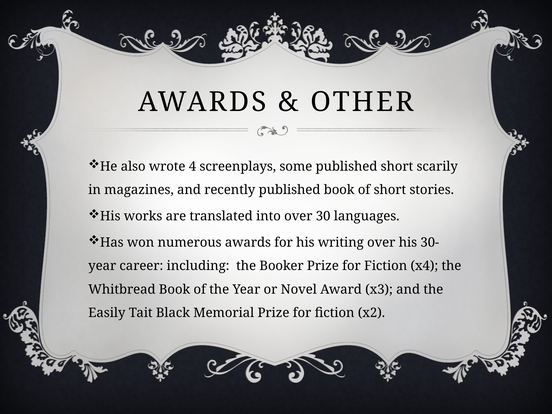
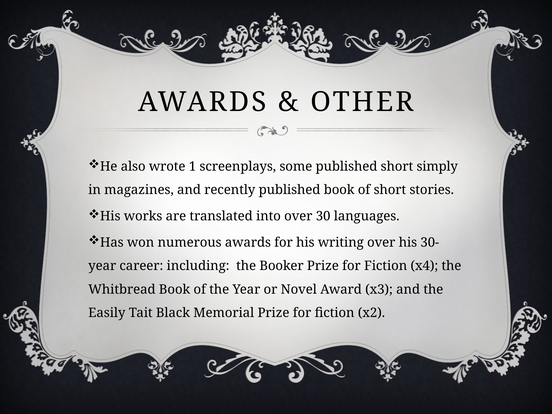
4: 4 -> 1
scarily: scarily -> simply
